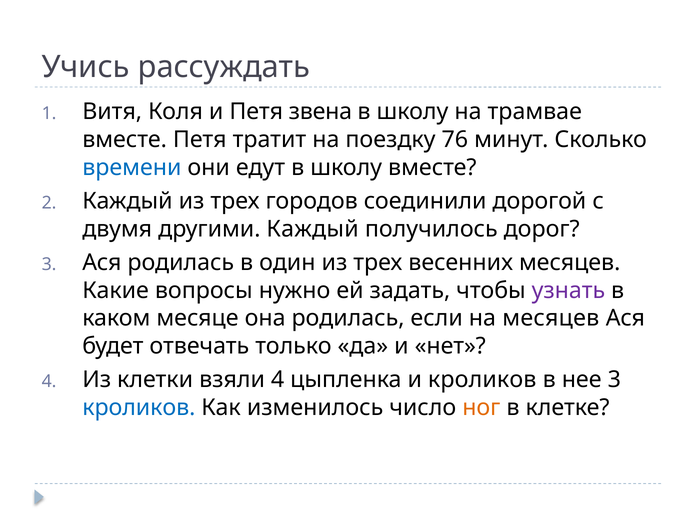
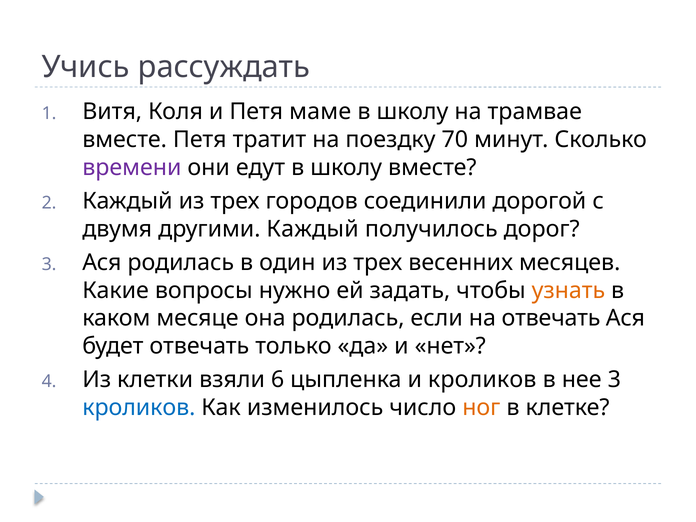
звена: звена -> маме
76: 76 -> 70
времени colour: blue -> purple
узнать colour: purple -> orange
на месяцев: месяцев -> отвечать
взяли 4: 4 -> 6
